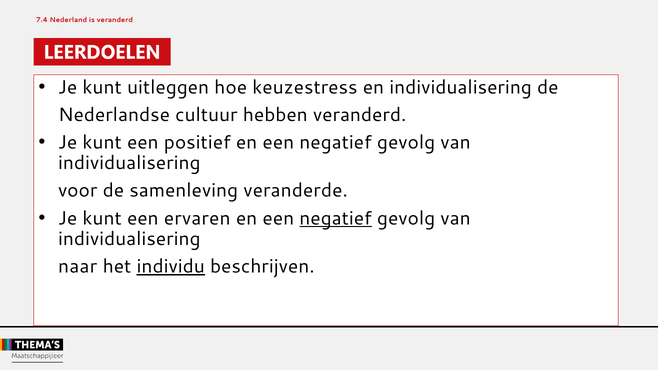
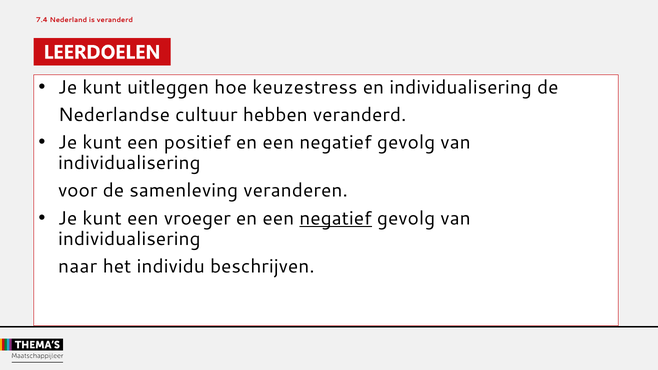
veranderde: veranderde -> veranderen
ervaren: ervaren -> vroeger
individu underline: present -> none
